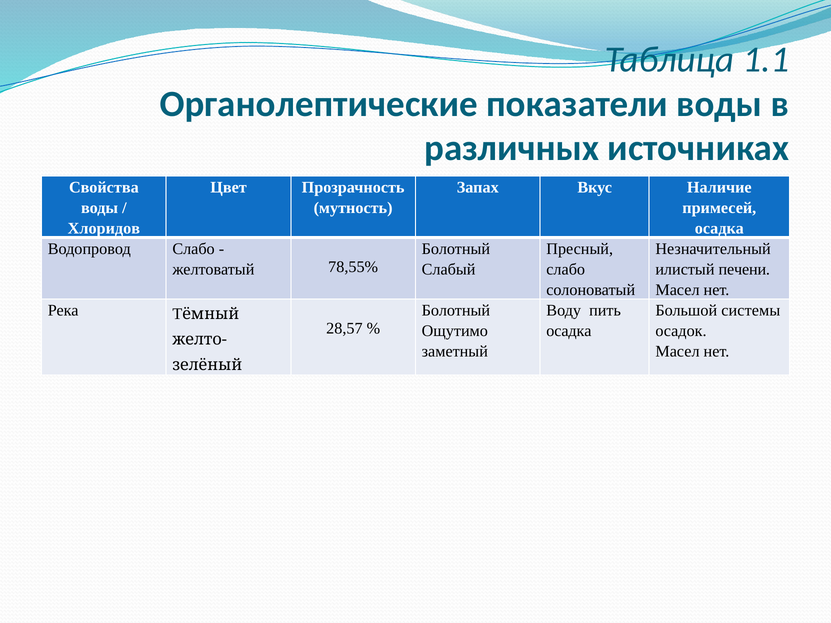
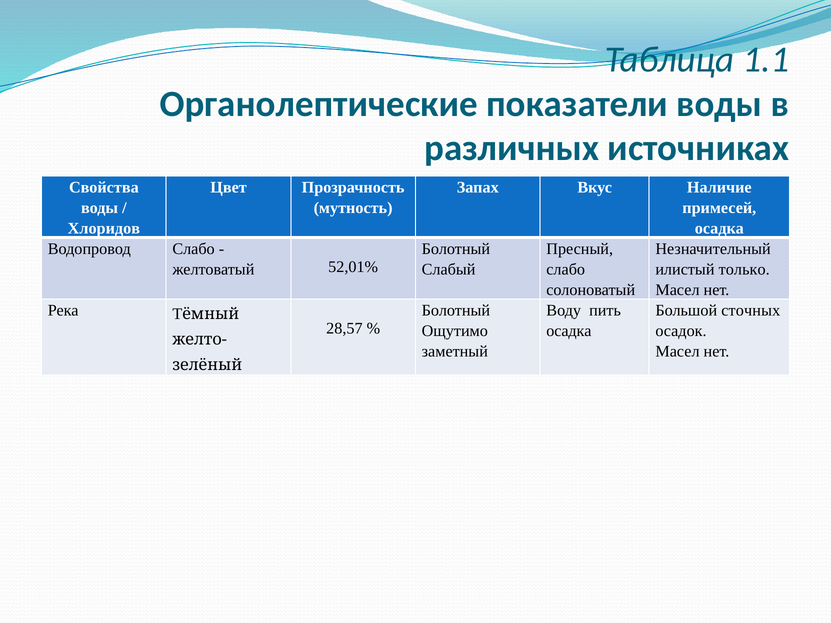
78,55%: 78,55% -> 52,01%
печени: печени -> только
системы: системы -> сточных
